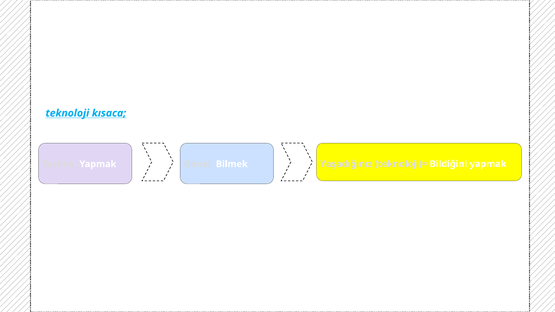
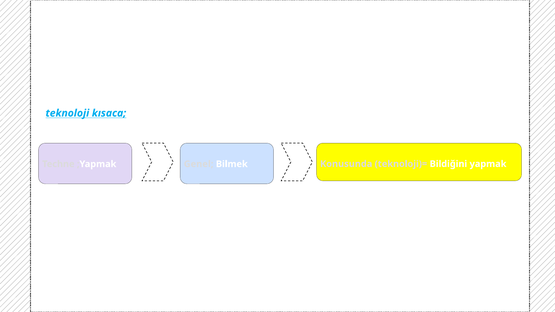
Yaşadığınız: Yaşadığınız -> Konusunda
